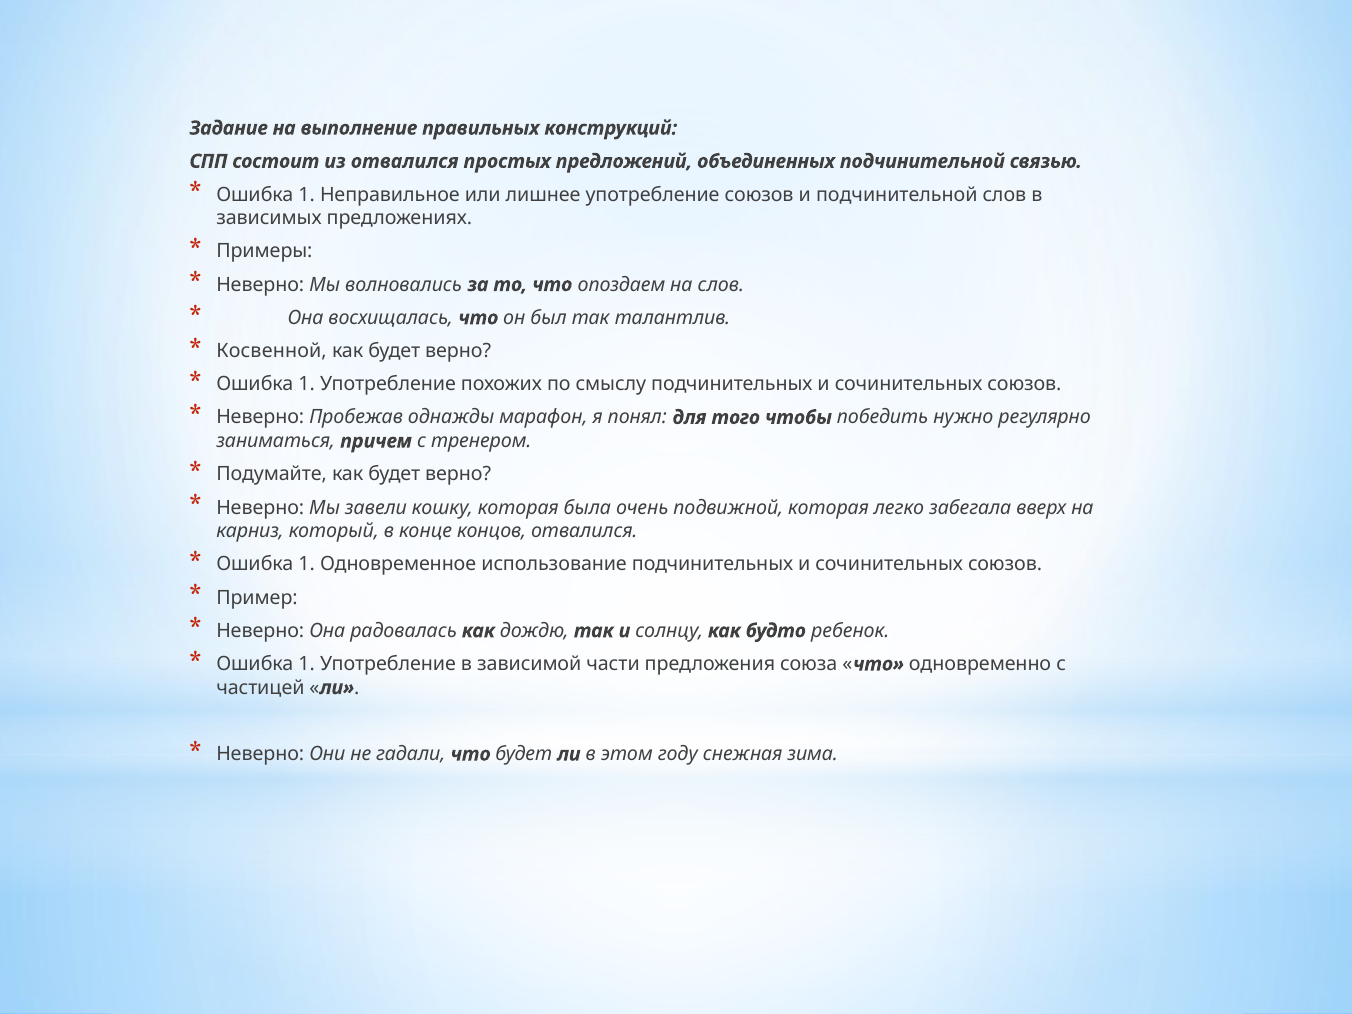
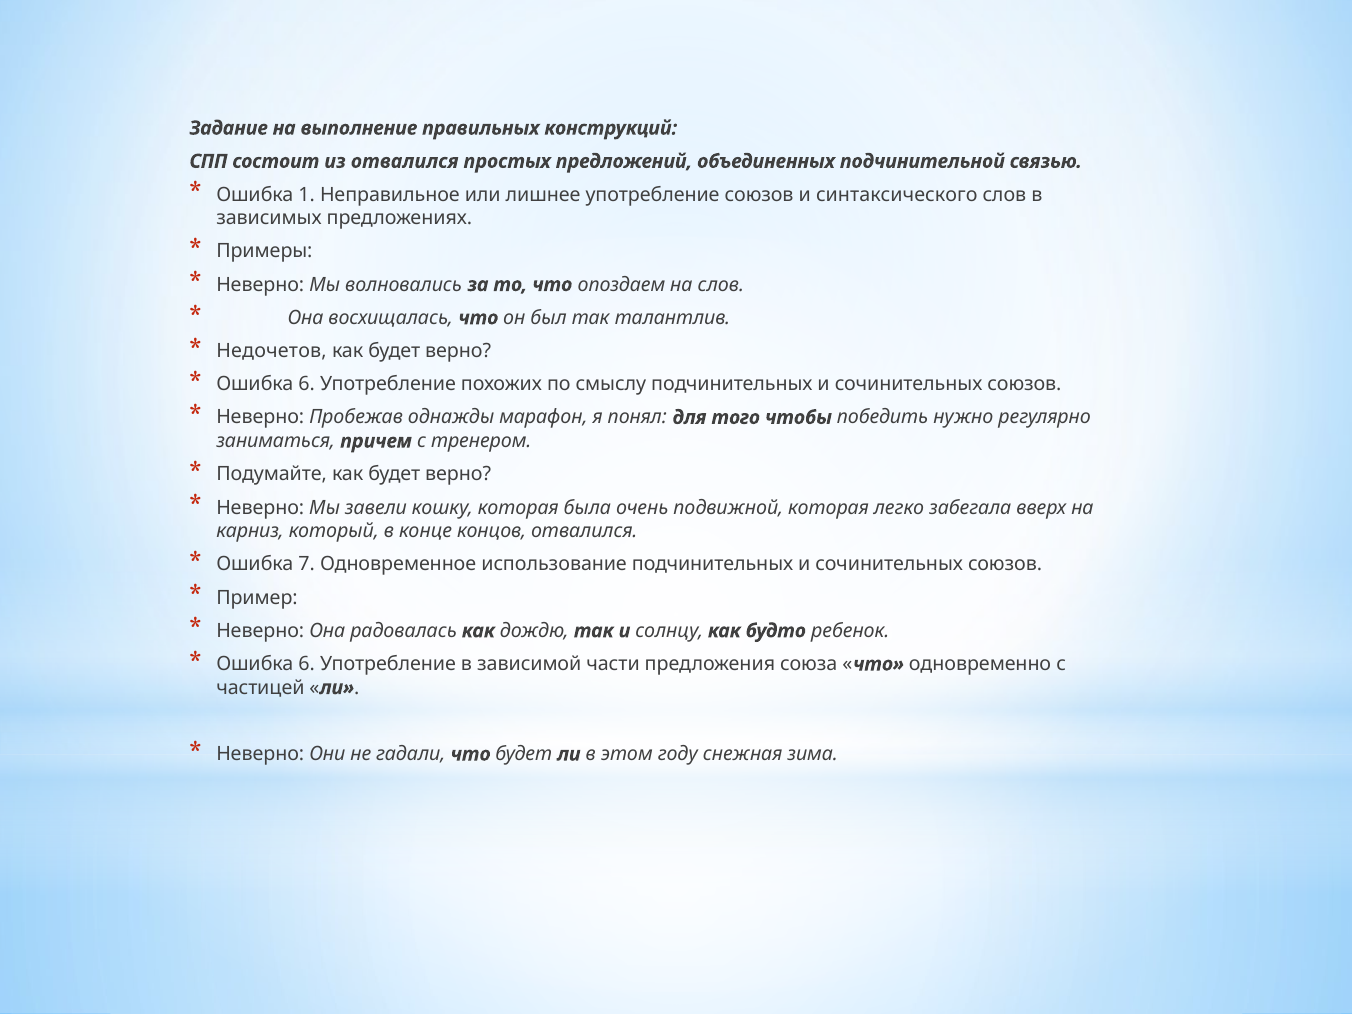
и подчинительной: подчинительной -> синтаксического
Косвенной: Косвенной -> Недочетов
1 at (307, 384): 1 -> 6
1 at (307, 564): 1 -> 7
1 at (307, 664): 1 -> 6
